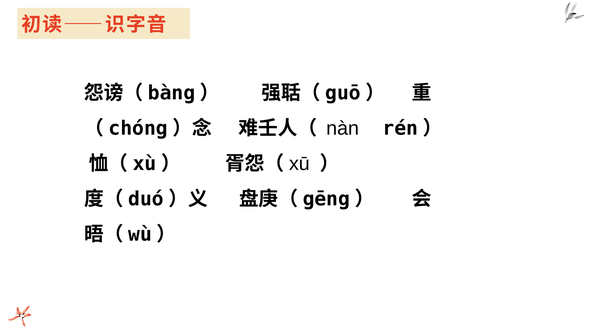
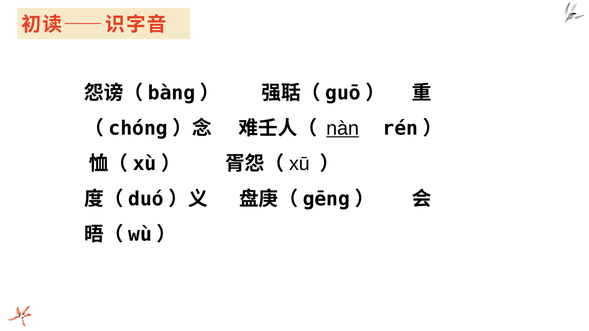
nàn underline: none -> present
